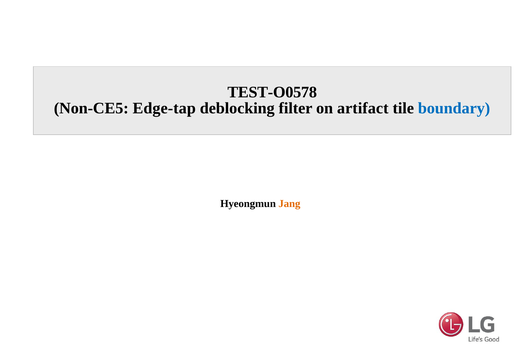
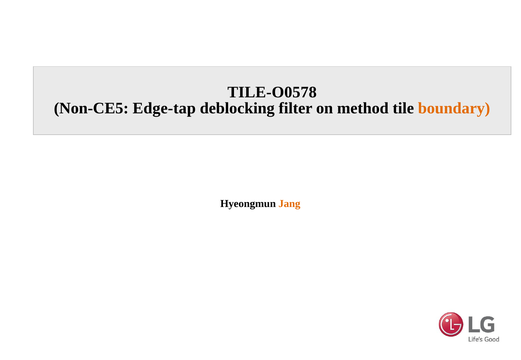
TEST-O0578: TEST-O0578 -> TILE-O0578
artifact: artifact -> method
boundary colour: blue -> orange
